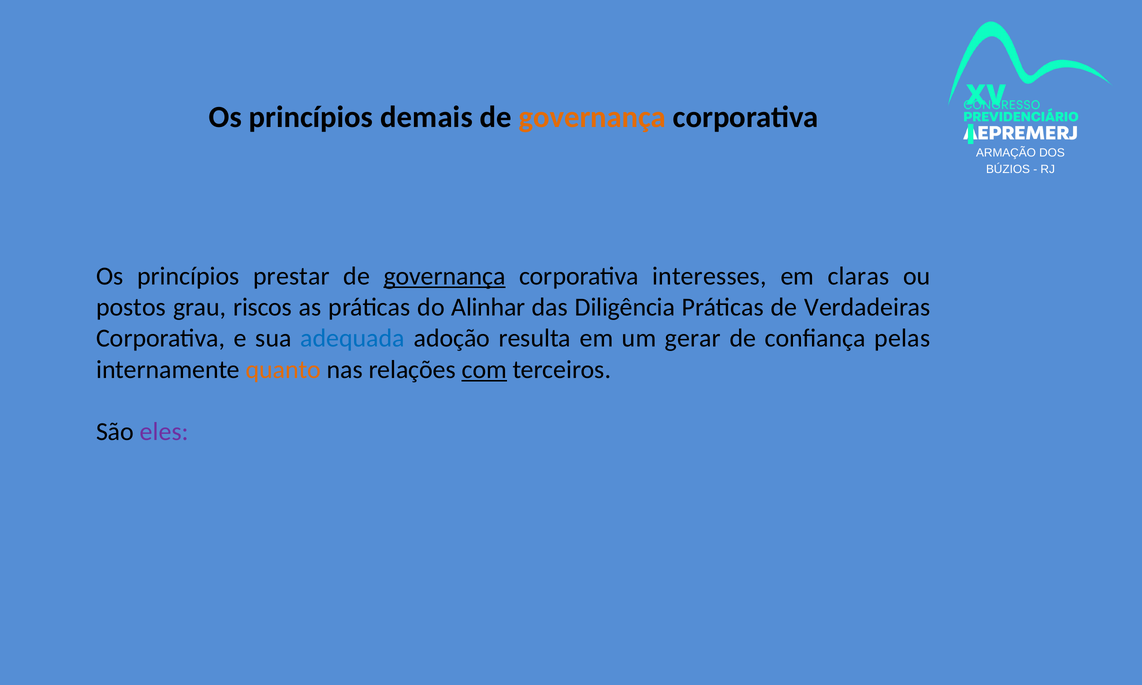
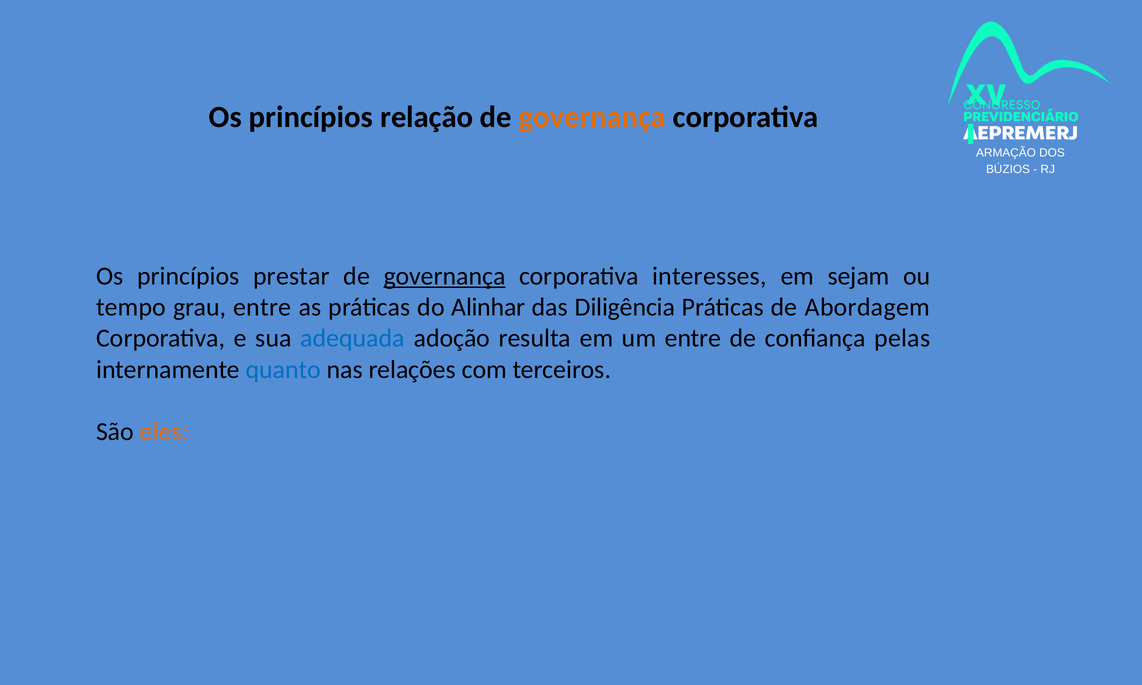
demais: demais -> relação
claras: claras -> sejam
postos: postos -> tempo
grau riscos: riscos -> entre
Verdadeiras: Verdadeiras -> Abordagem
um gerar: gerar -> entre
quanto colour: orange -> blue
com underline: present -> none
eles colour: purple -> orange
